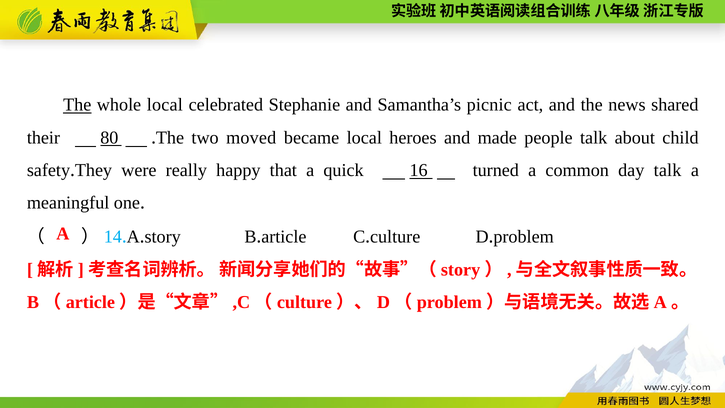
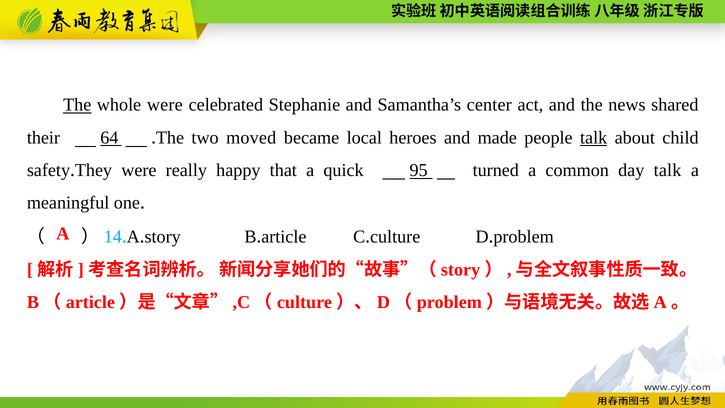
whole local: local -> were
picnic: picnic -> center
80: 80 -> 64
talk at (594, 138) underline: none -> present
16: 16 -> 95
